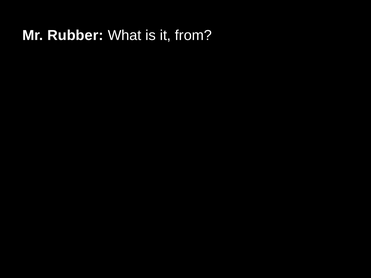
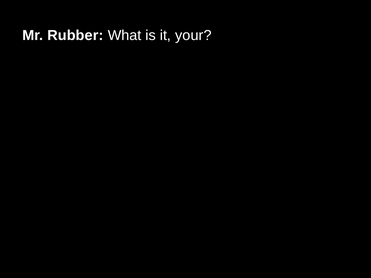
from: from -> your
